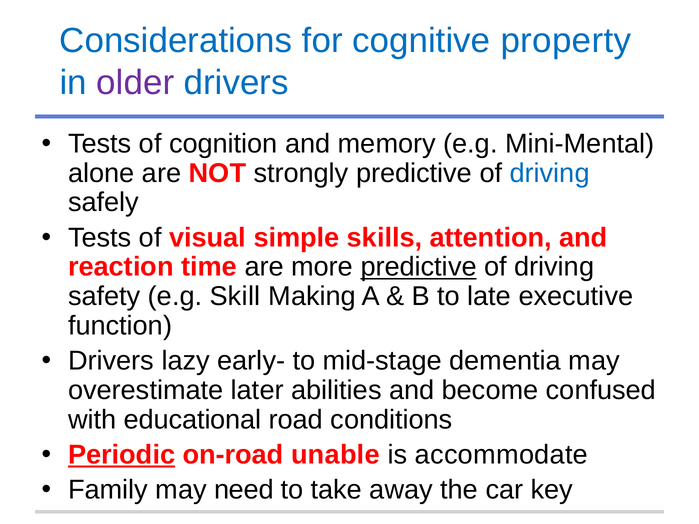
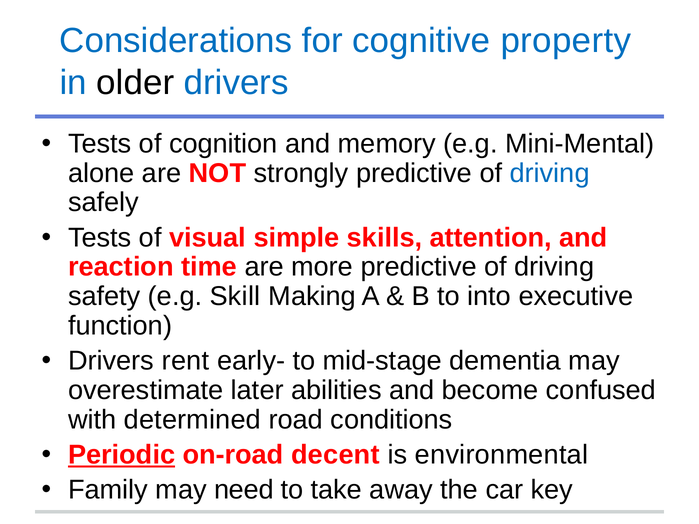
older colour: purple -> black
predictive at (419, 267) underline: present -> none
late: late -> into
lazy: lazy -> rent
educational: educational -> determined
unable: unable -> decent
accommodate: accommodate -> environmental
